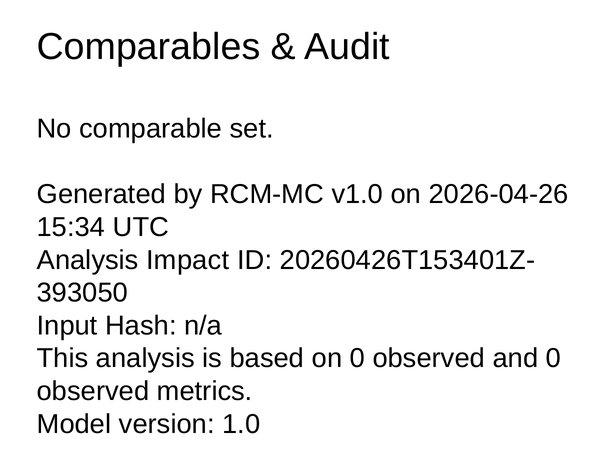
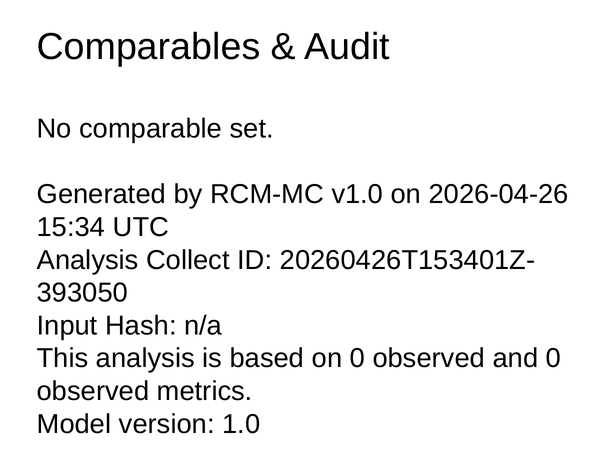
Impact: Impact -> Collect
